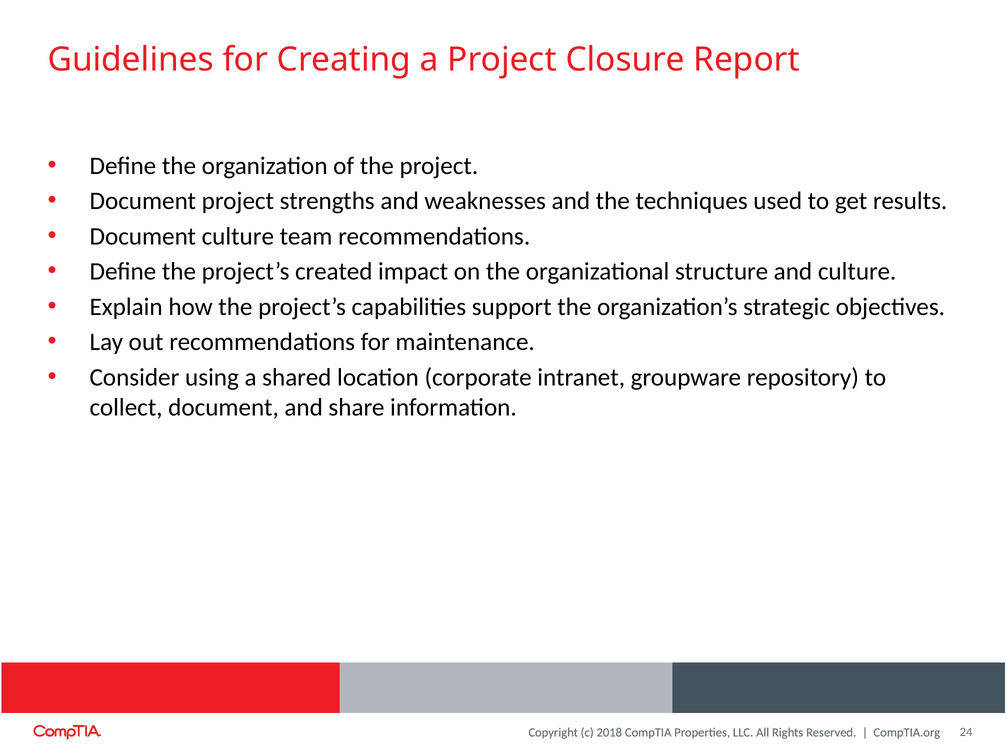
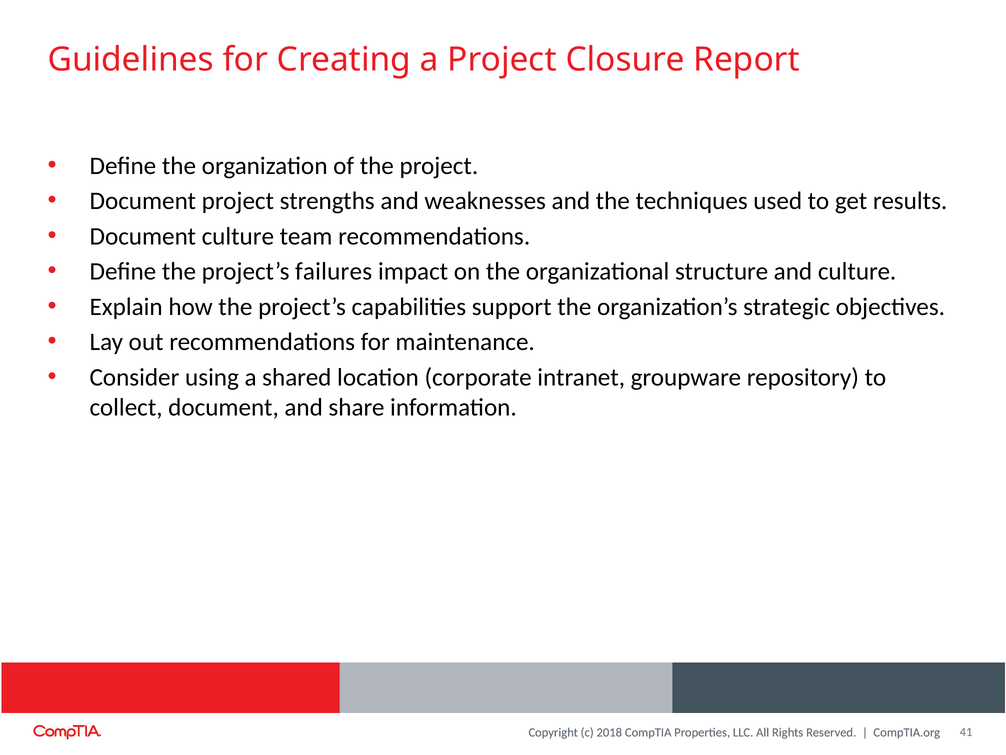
created: created -> failures
24: 24 -> 41
